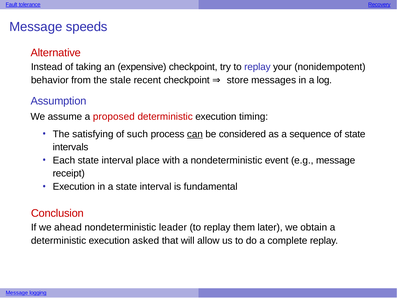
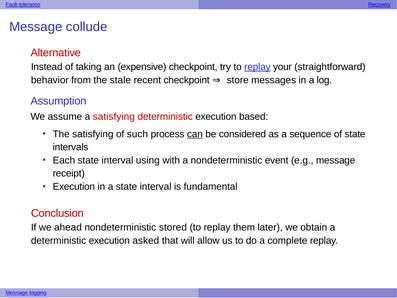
speeds: speeds -> collude
replay at (257, 67) underline: none -> present
nonidempotent: nonidempotent -> straightforward
a proposed: proposed -> satisfying
timing: timing -> based
place: place -> using
leader: leader -> stored
